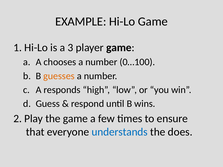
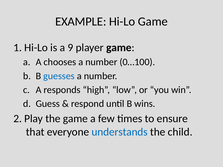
3: 3 -> 9
guesses colour: orange -> blue
does: does -> child
